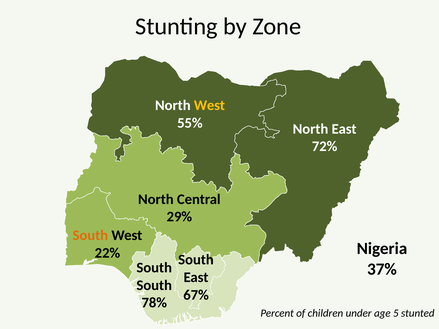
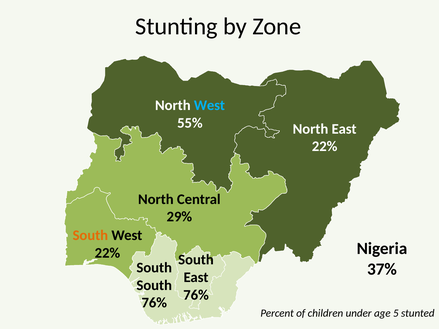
West at (209, 106) colour: yellow -> light blue
72% at (325, 147): 72% -> 22%
67% at (196, 295): 67% -> 76%
78% at (154, 303): 78% -> 76%
